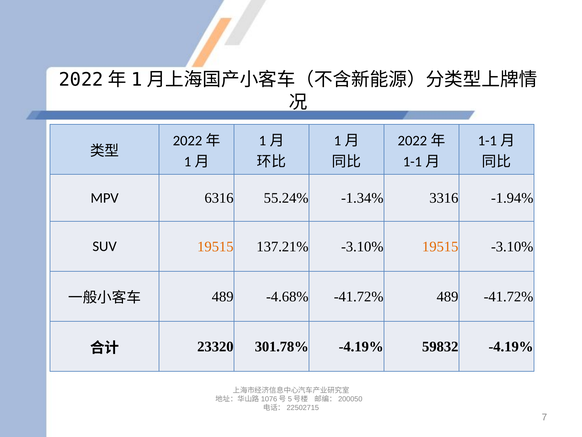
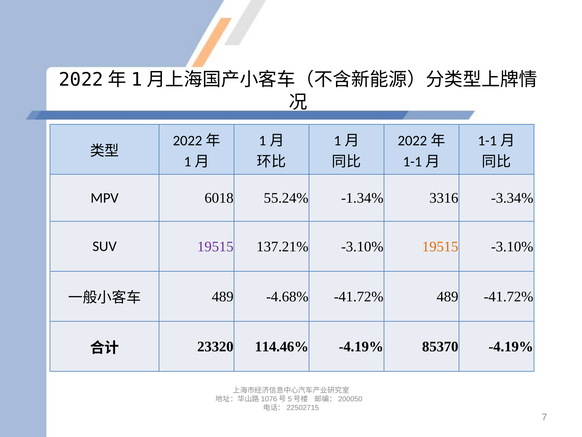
6316: 6316 -> 6018
-1.94%: -1.94% -> -3.34%
19515 at (215, 246) colour: orange -> purple
301.78%: 301.78% -> 114.46%
59832: 59832 -> 85370
